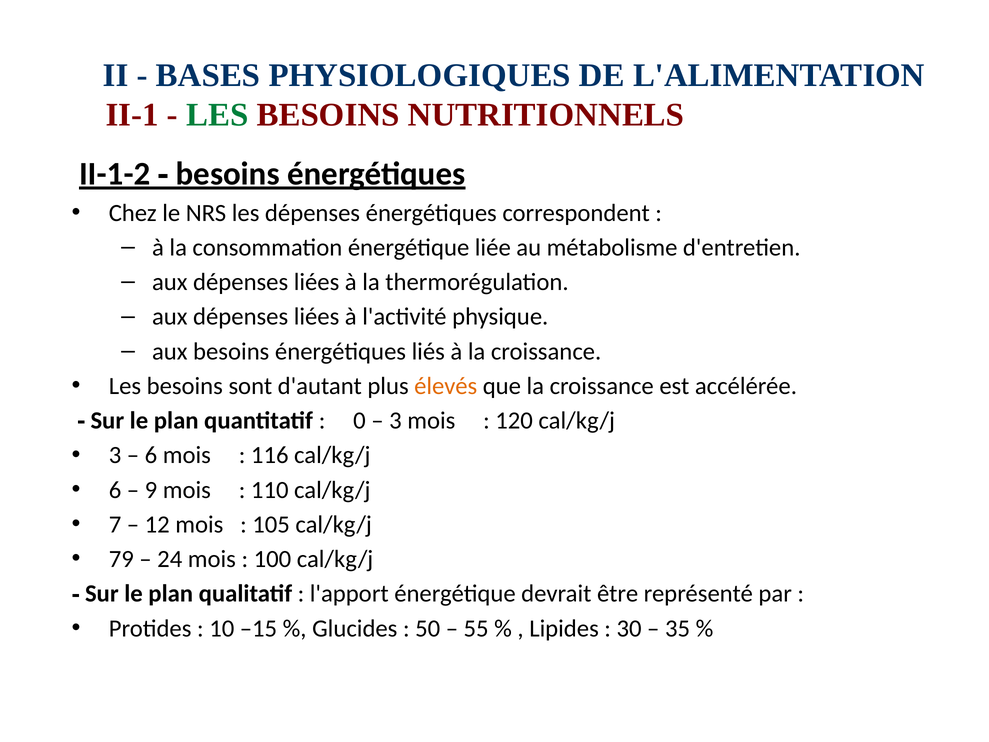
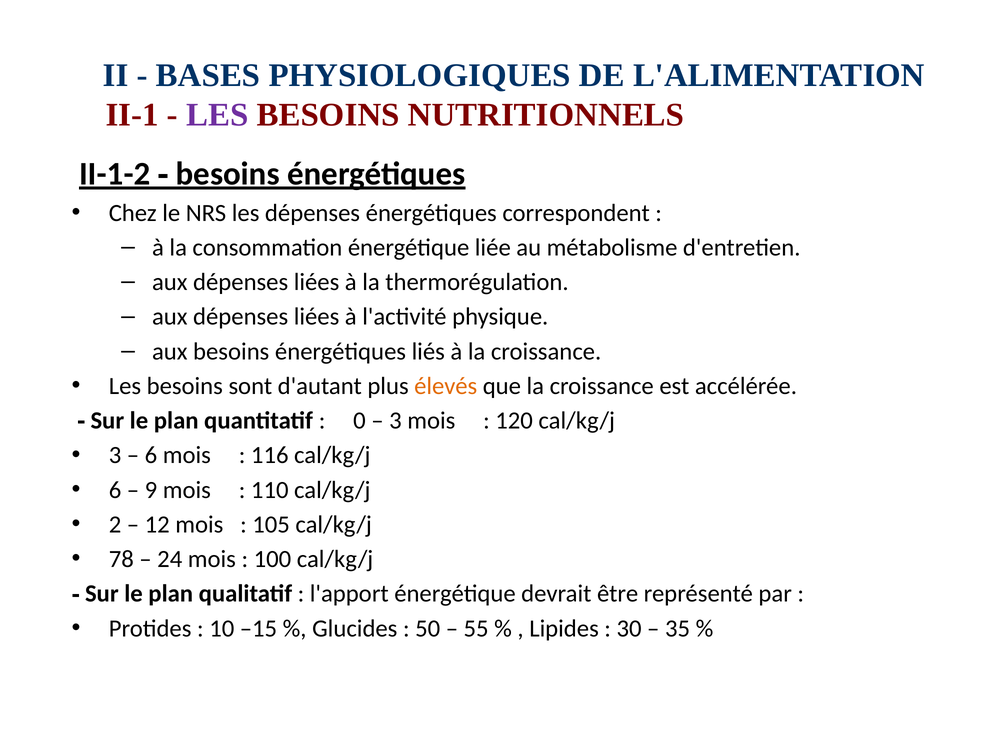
LES at (217, 115) colour: green -> purple
7: 7 -> 2
79: 79 -> 78
